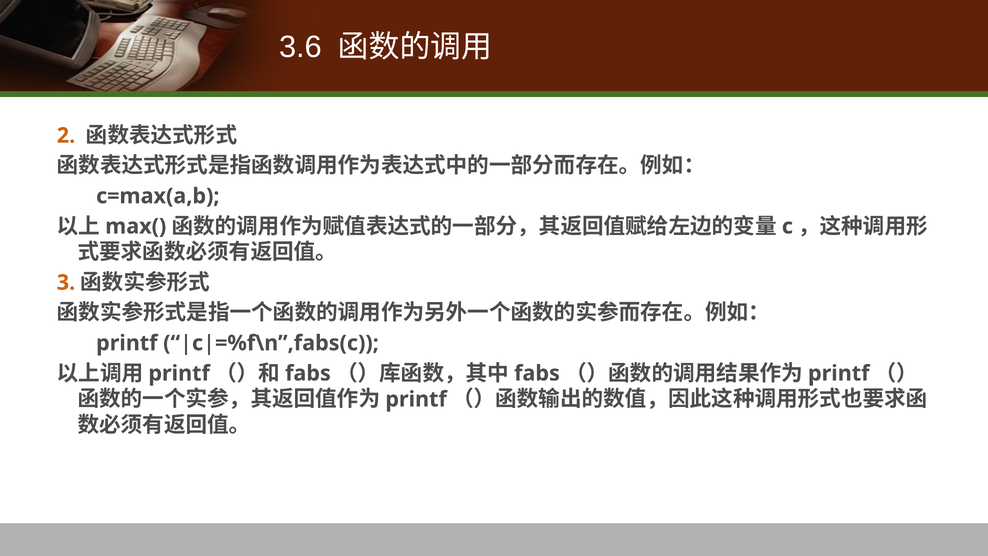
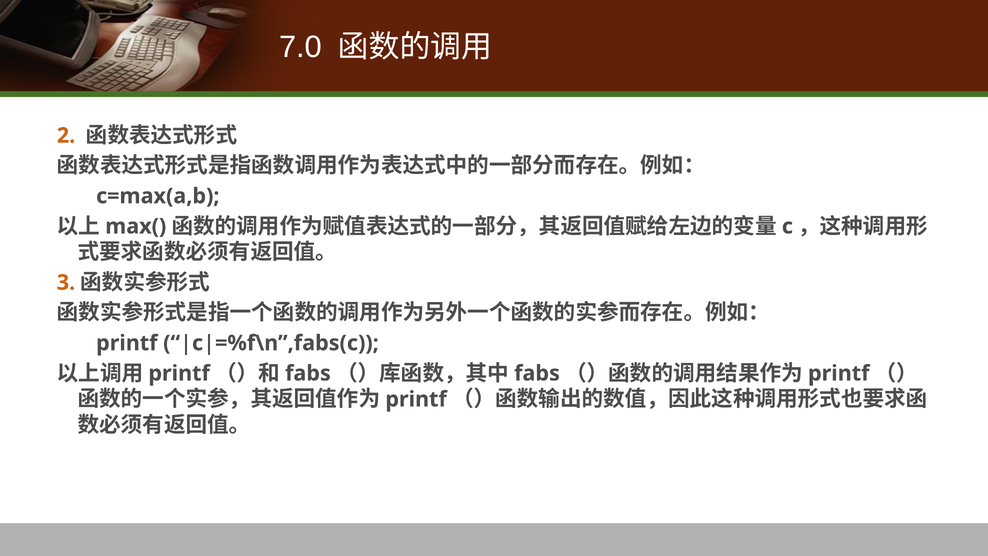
3.6: 3.6 -> 7.0
